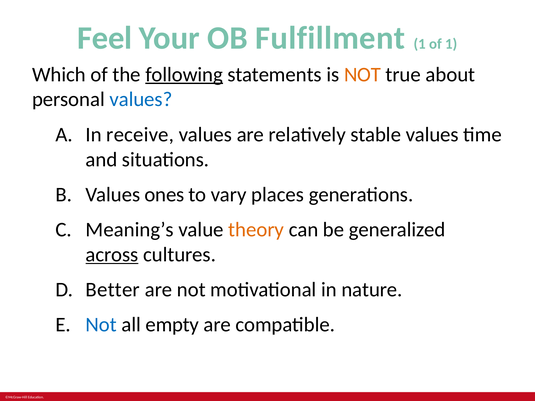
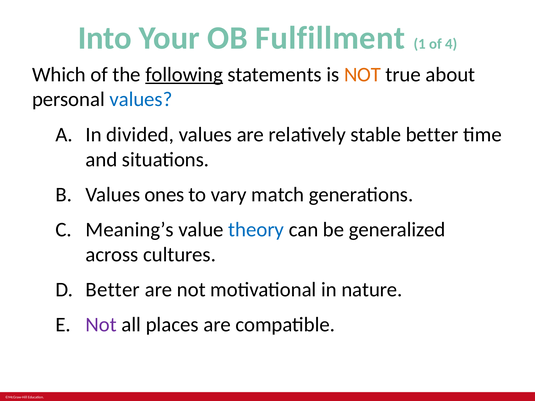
Feel: Feel -> Into
of 1: 1 -> 4
receive: receive -> divided
stable values: values -> better
places: places -> match
theory colour: orange -> blue
across underline: present -> none
Not at (101, 325) colour: blue -> purple
empty: empty -> places
